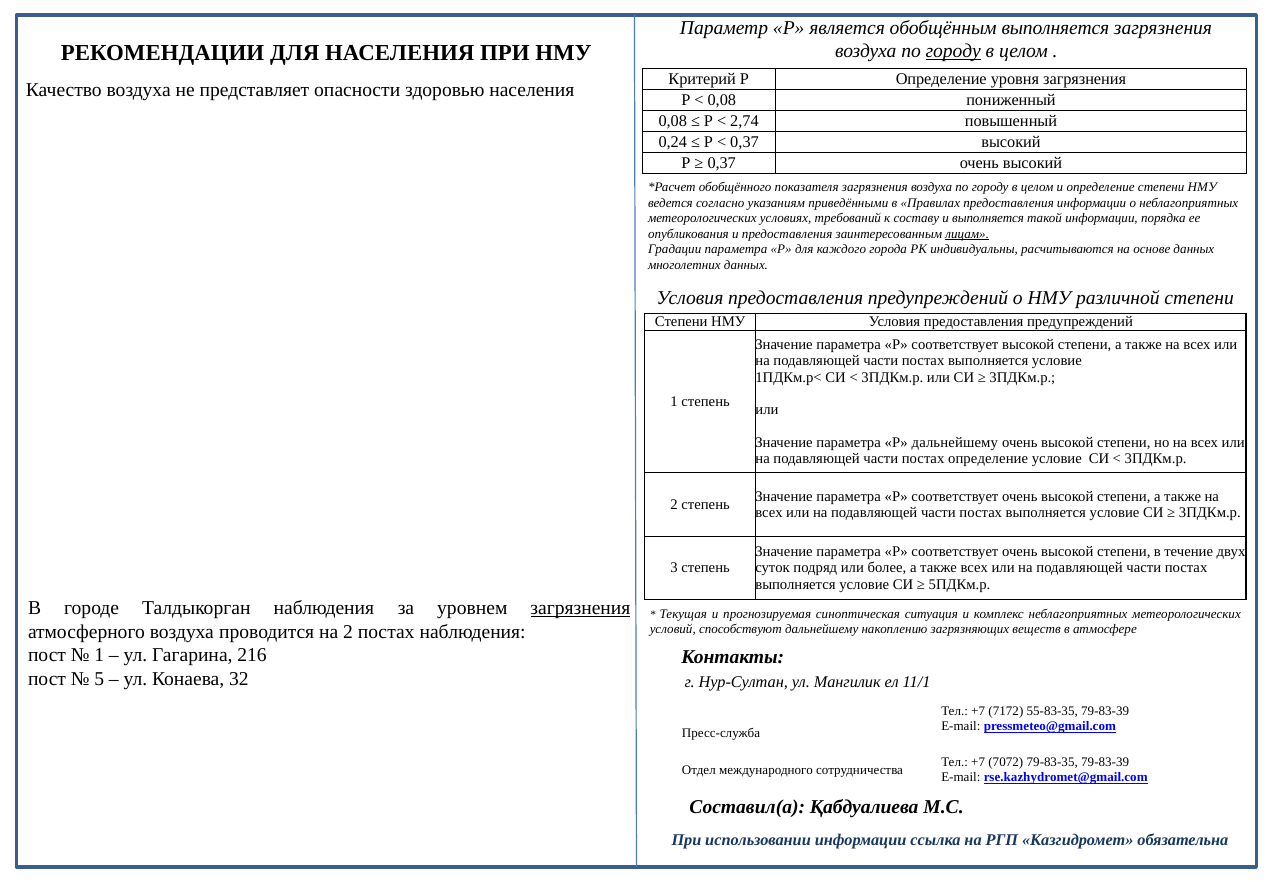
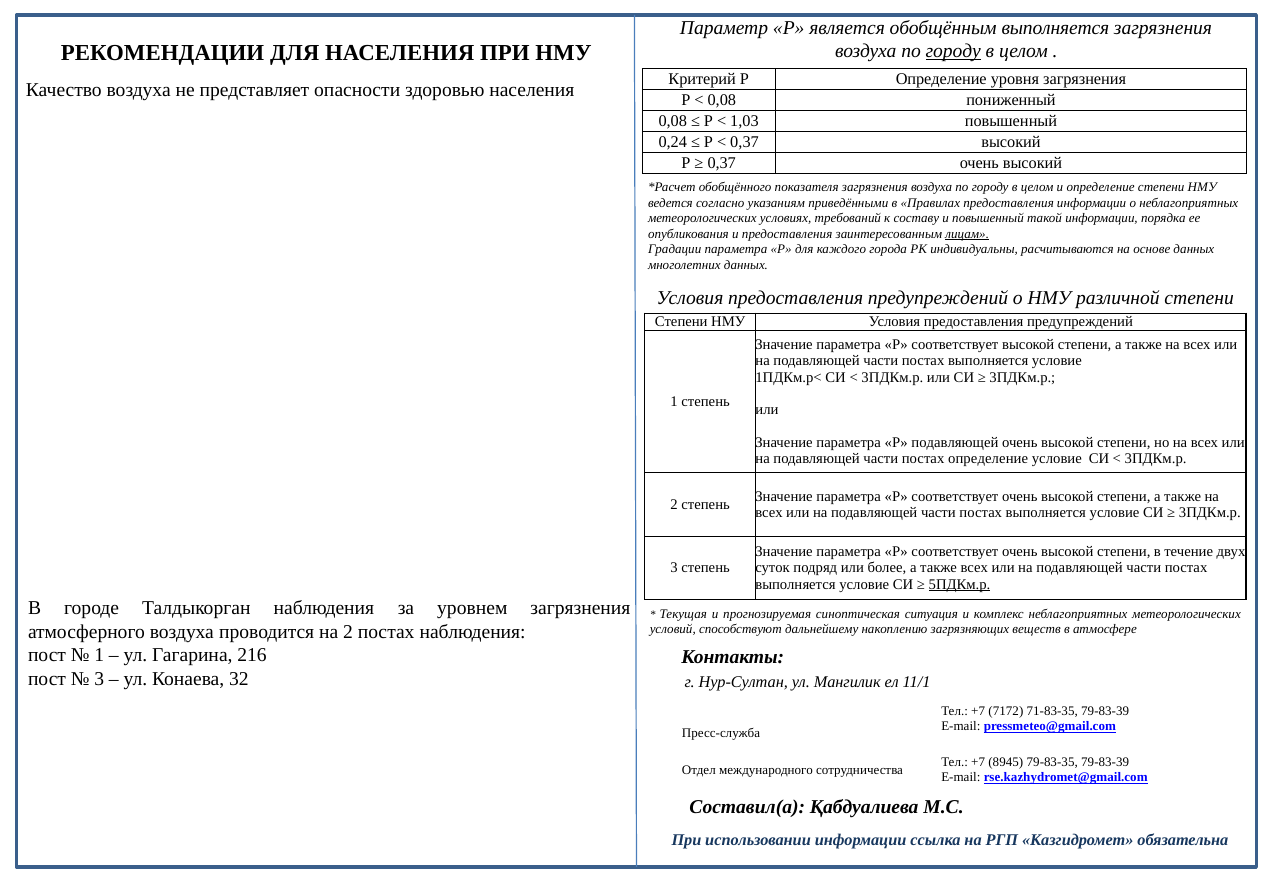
2,74: 2,74 -> 1,03
и выполняется: выполняется -> повышенный
Р дальнейшему: дальнейшему -> подавляющей
5ПДКм.р underline: none -> present
загрязнения at (580, 608) underline: present -> none
5 at (99, 678): 5 -> 3
55-83-35: 55-83-35 -> 71-83-35
7072: 7072 -> 8945
